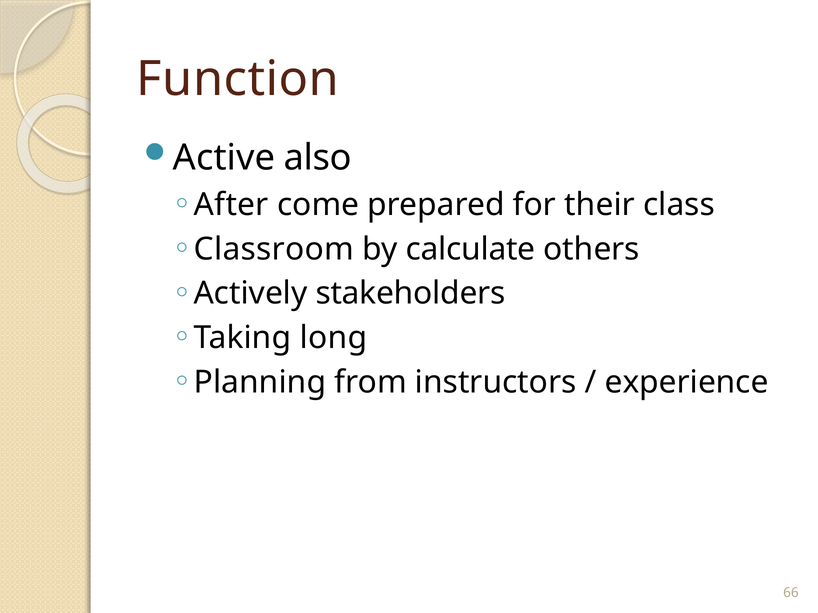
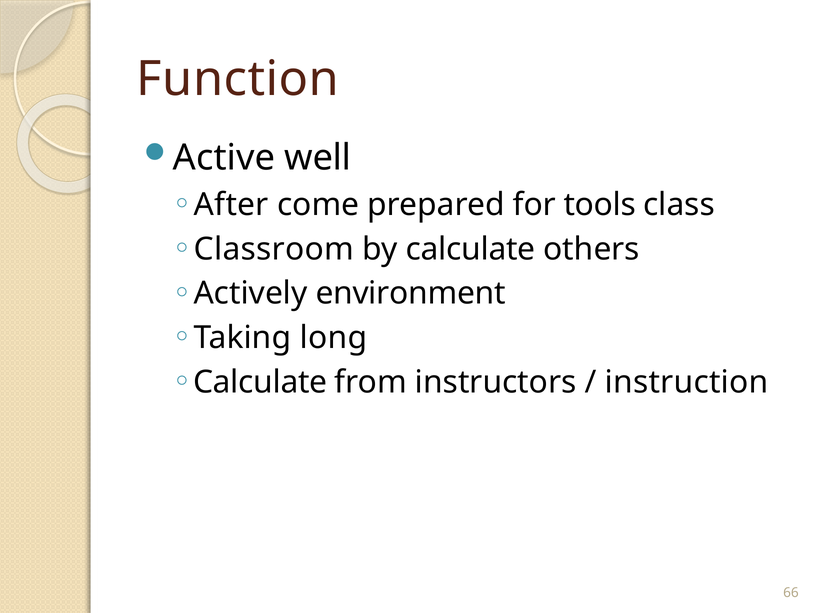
also: also -> well
their: their -> tools
stakeholders: stakeholders -> environment
Planning at (260, 383): Planning -> Calculate
experience: experience -> instruction
